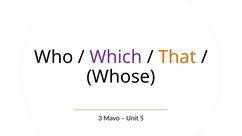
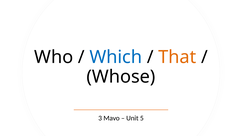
Which colour: purple -> blue
